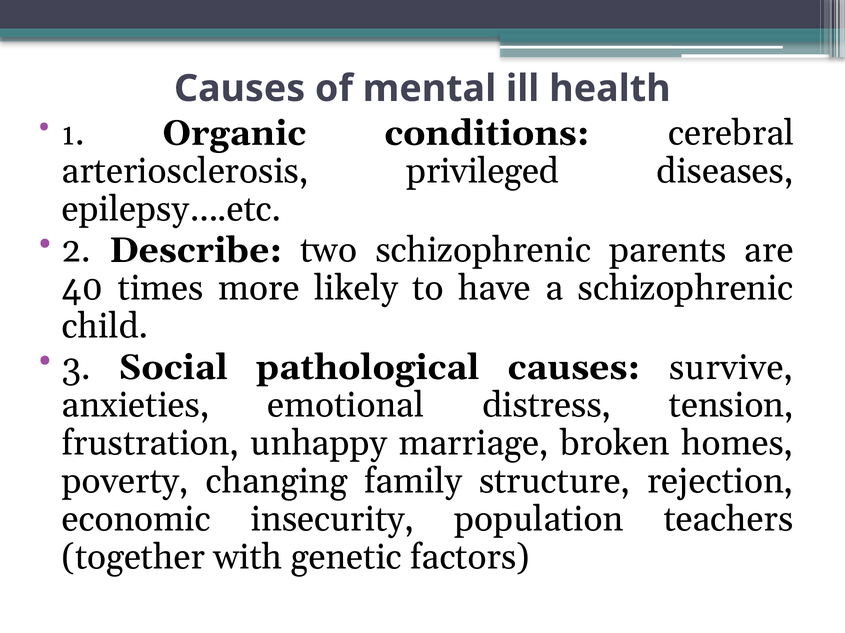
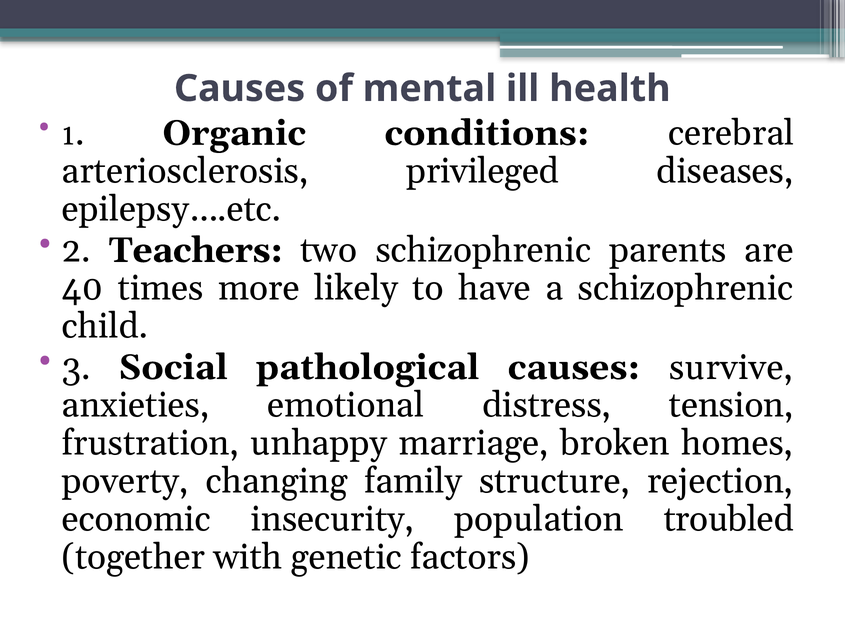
Describe: Describe -> Teachers
teachers: teachers -> troubled
